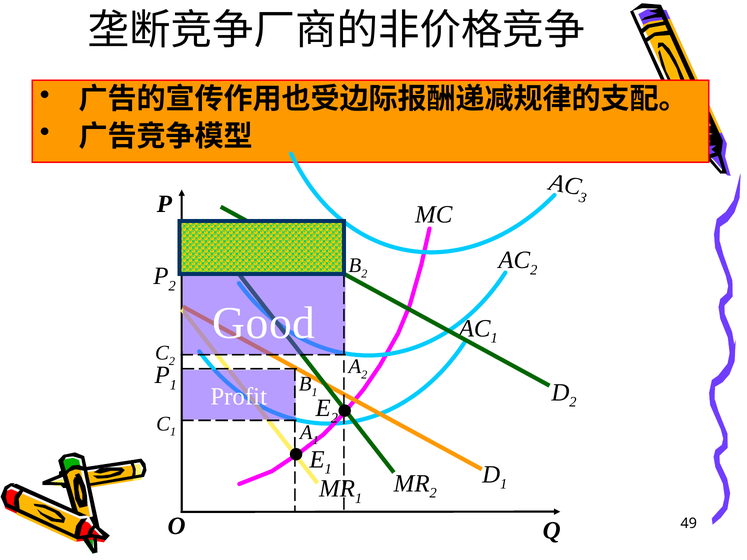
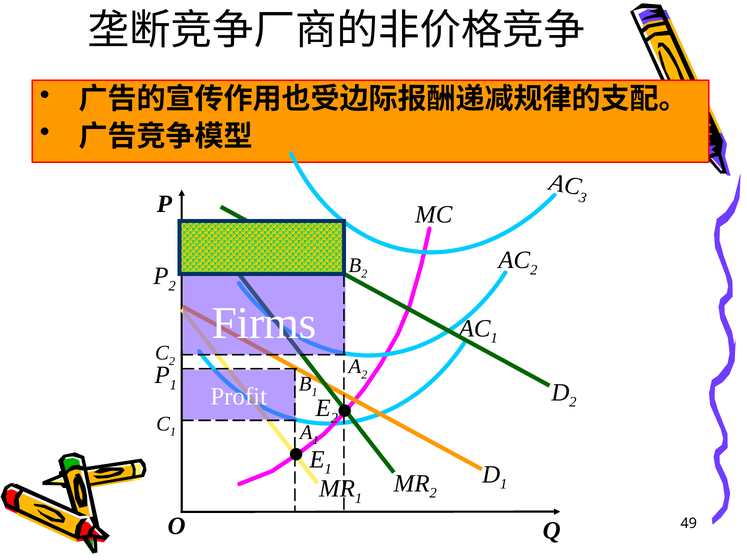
Good: Good -> Firms
